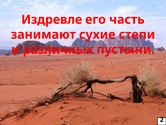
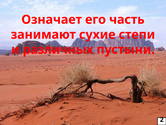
Издревле: Издревле -> Означает
